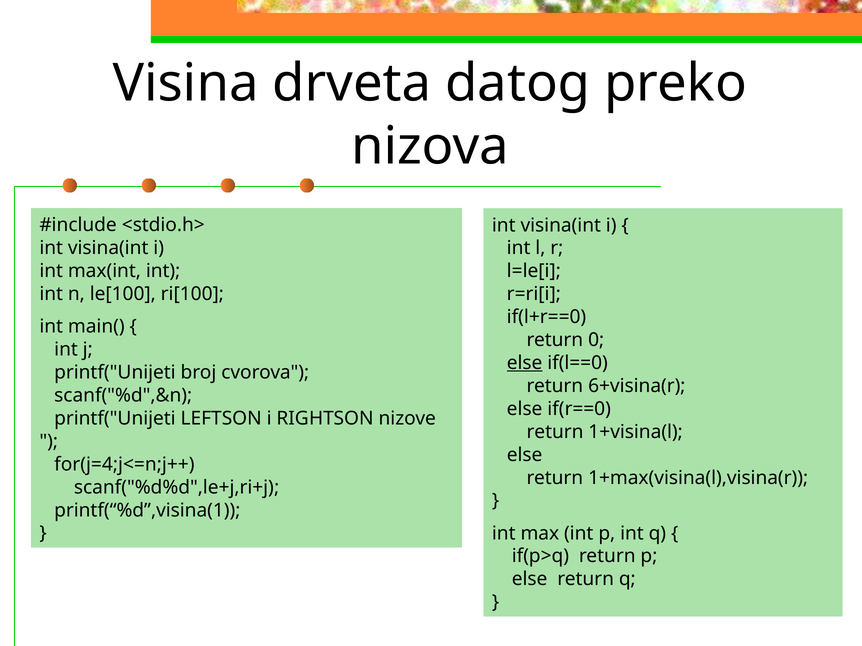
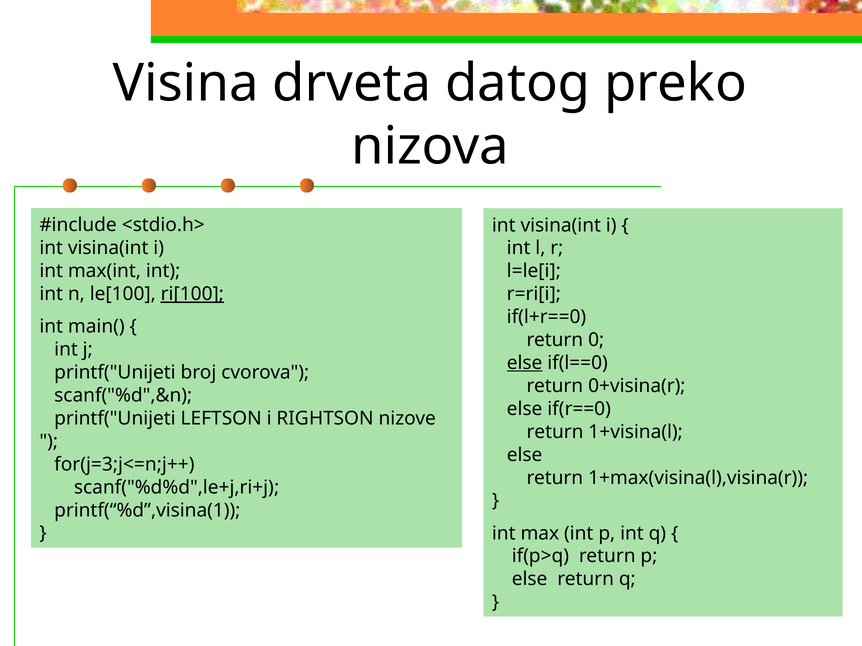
ri[100 underline: none -> present
6+visina(r: 6+visina(r -> 0+visina(r
for(j=4;j<=n;j++: for(j=4;j<=n;j++ -> for(j=3;j<=n;j++
